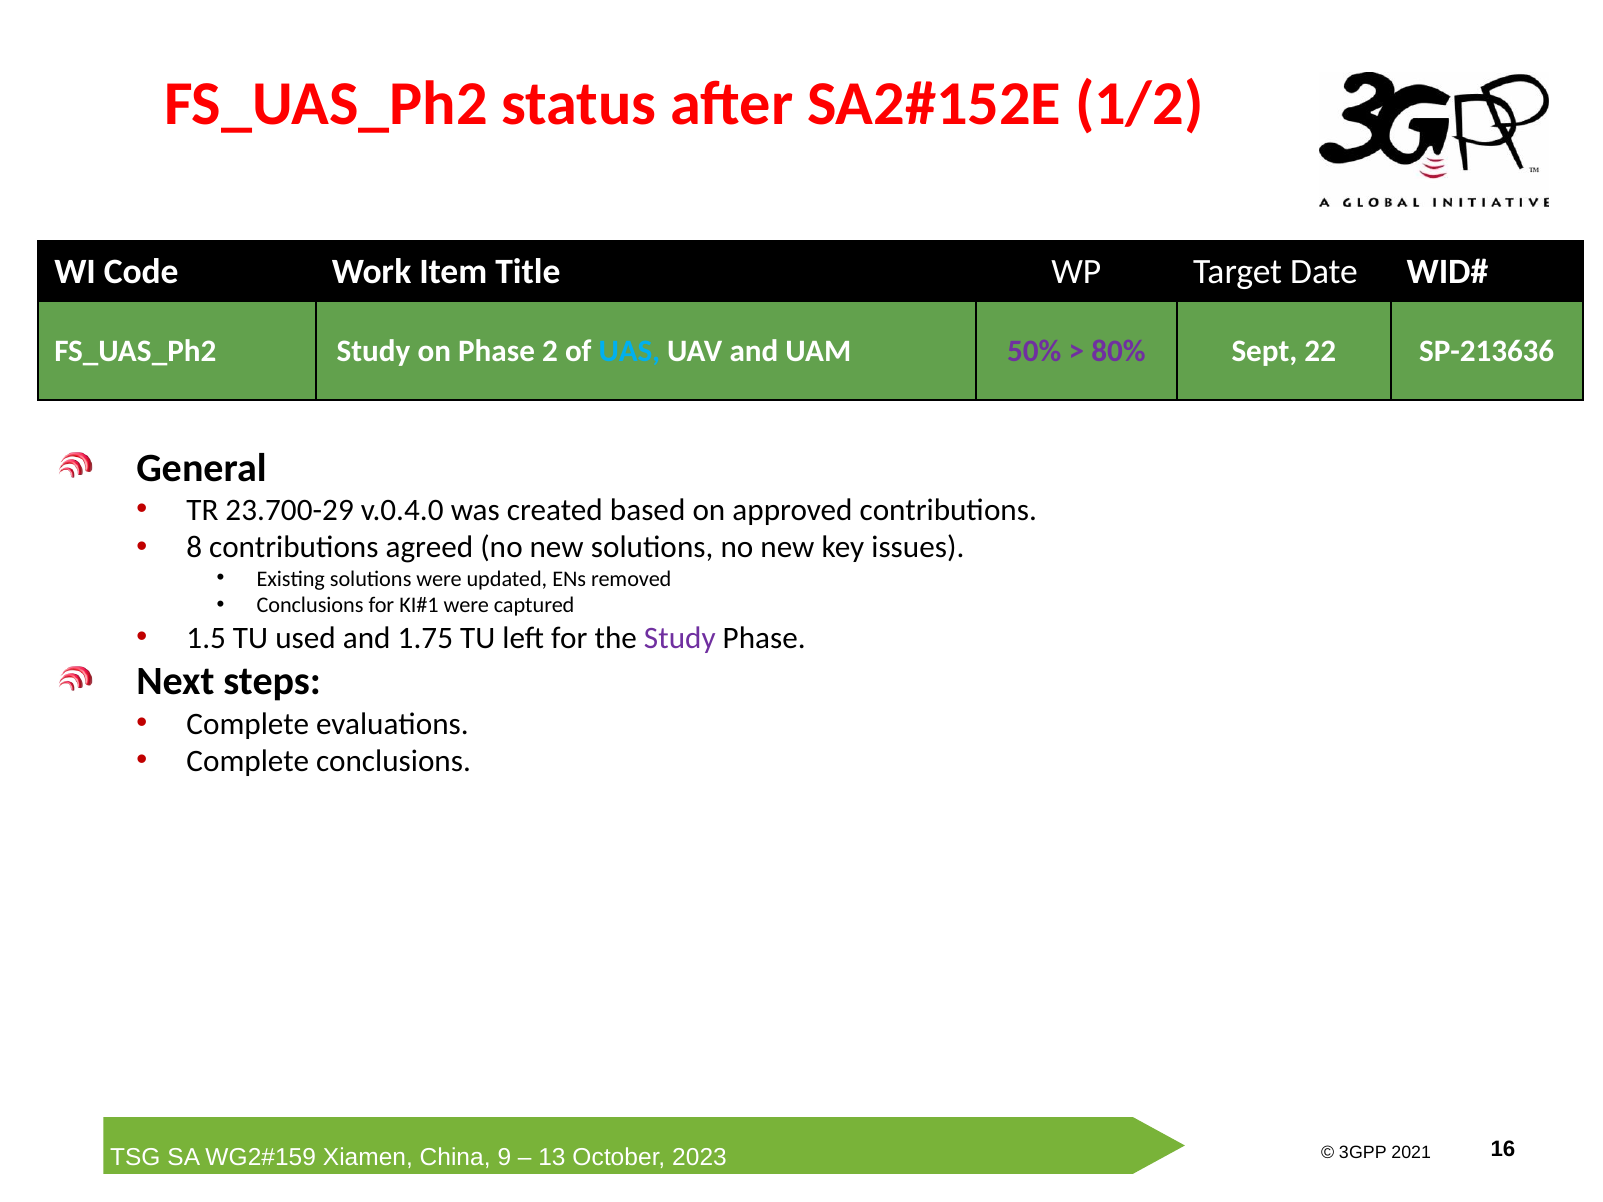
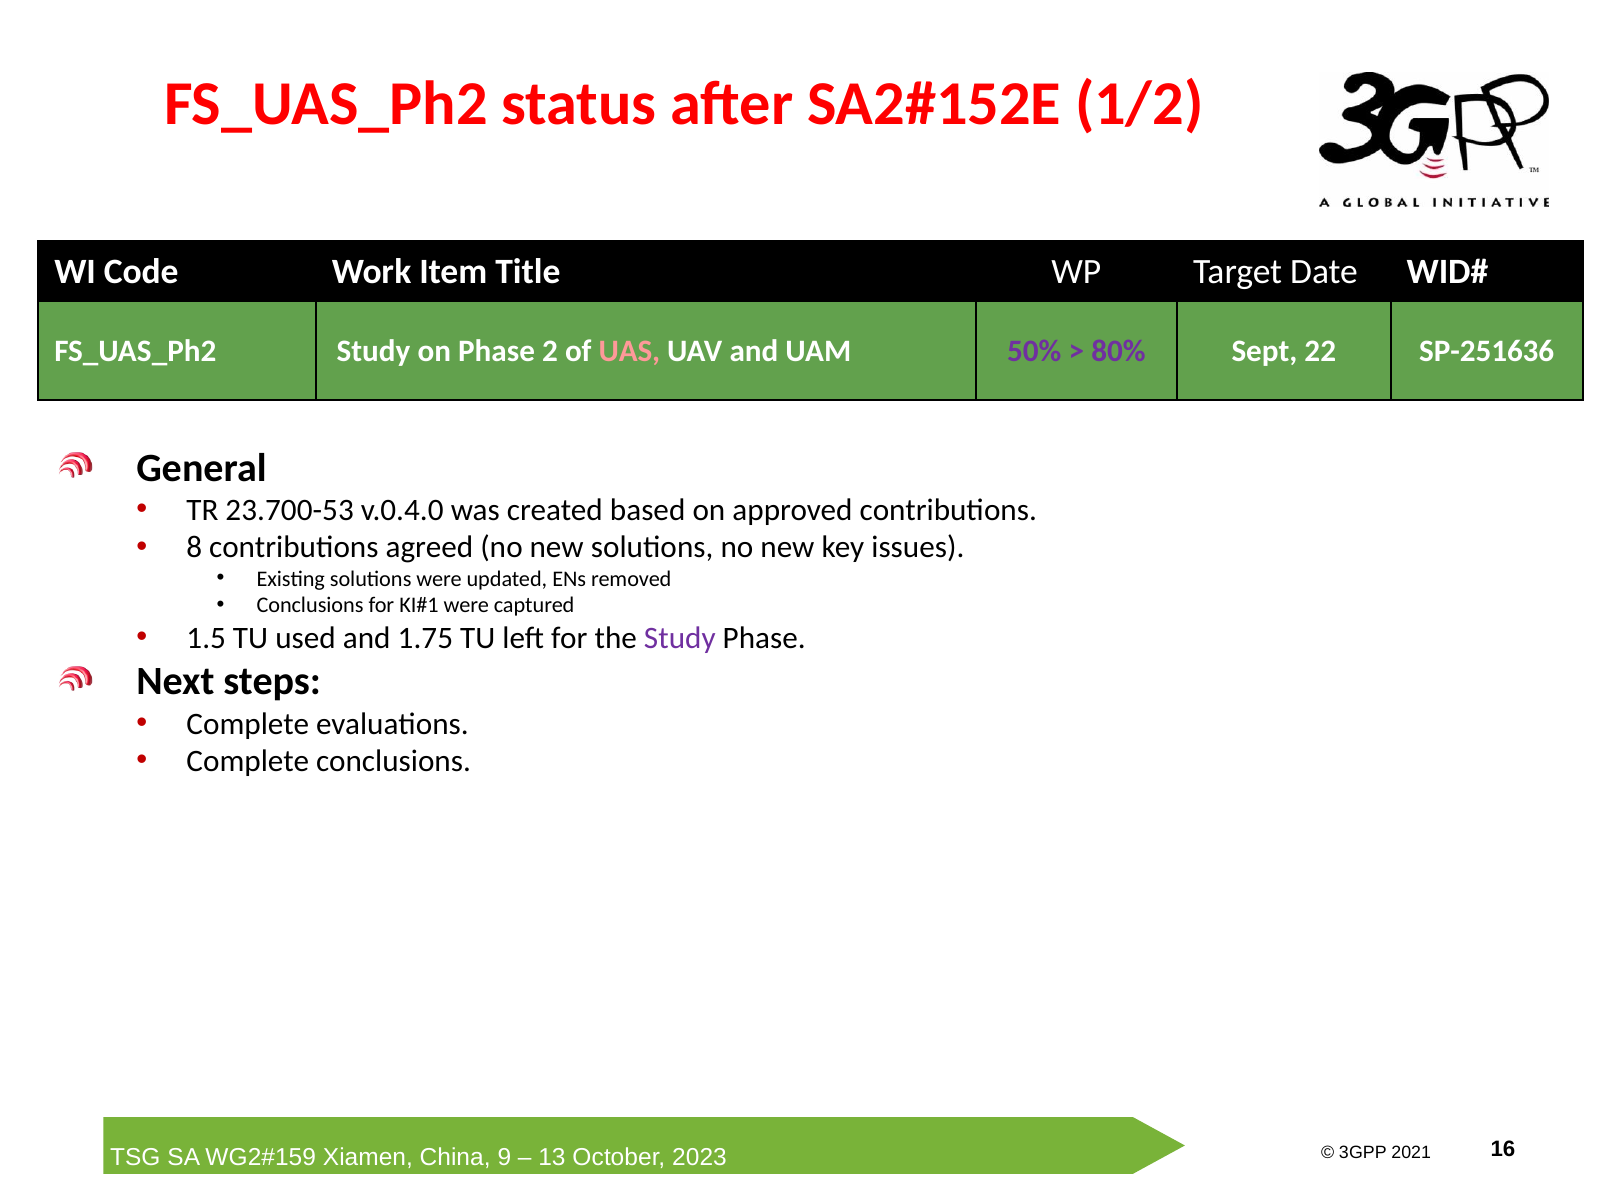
UAS colour: light blue -> pink
SP-213636: SP-213636 -> SP-251636
23.700-29: 23.700-29 -> 23.700-53
